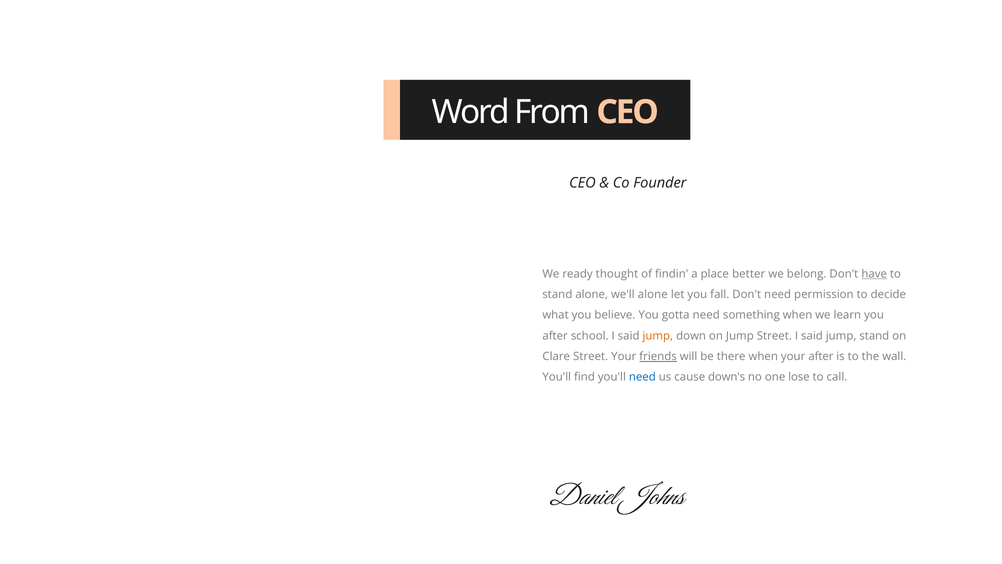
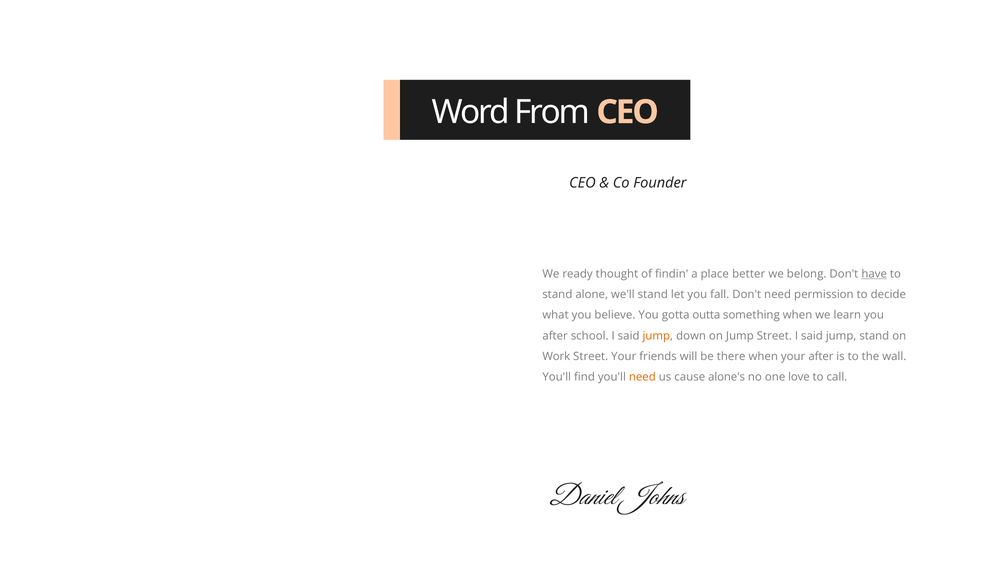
we'll alone: alone -> stand
gotta need: need -> outta
Clare: Clare -> Work
friends underline: present -> none
need at (642, 377) colour: blue -> orange
down's: down's -> alone's
lose: lose -> love
